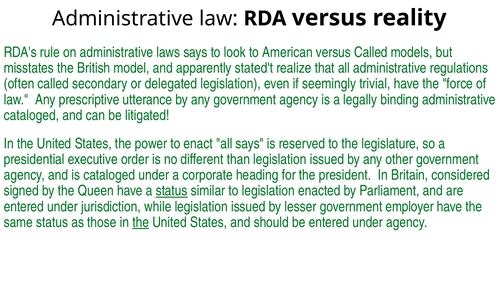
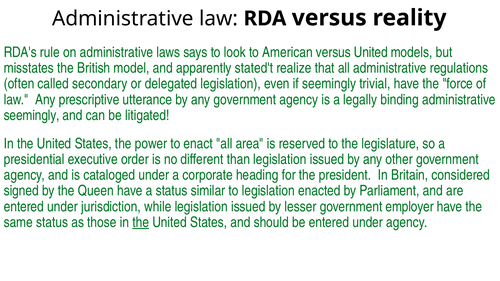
versus Called: Called -> United
cataloged at (32, 115): cataloged -> seemingly
all says: says -> area
status at (172, 191) underline: present -> none
